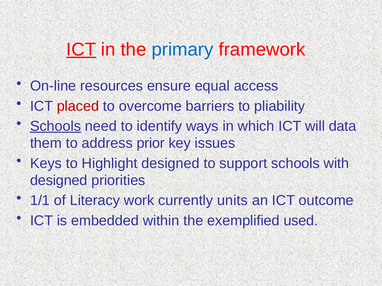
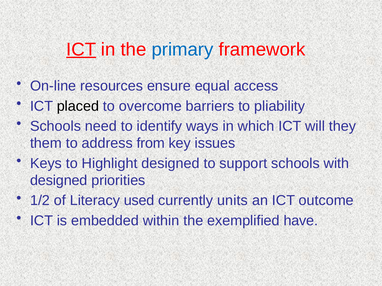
placed colour: red -> black
Schools at (56, 126) underline: present -> none
data: data -> they
prior: prior -> from
1/1: 1/1 -> 1/2
work: work -> used
used: used -> have
